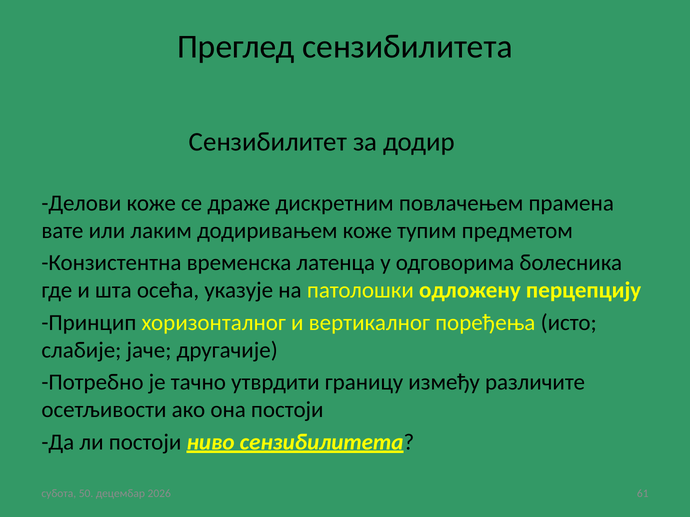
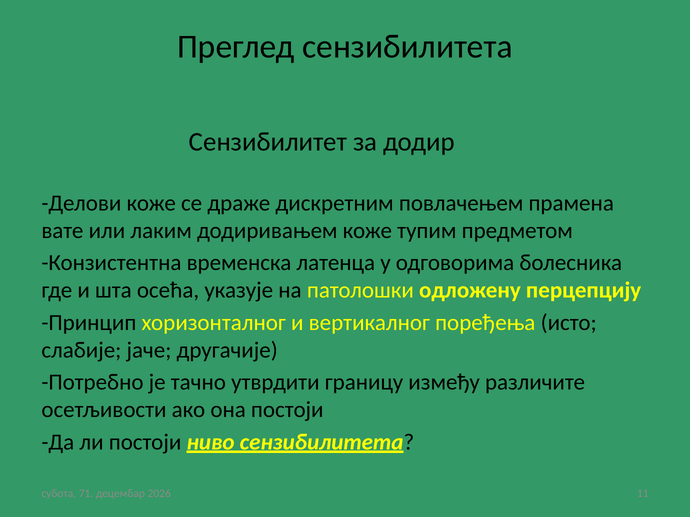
50: 50 -> 71
61: 61 -> 11
